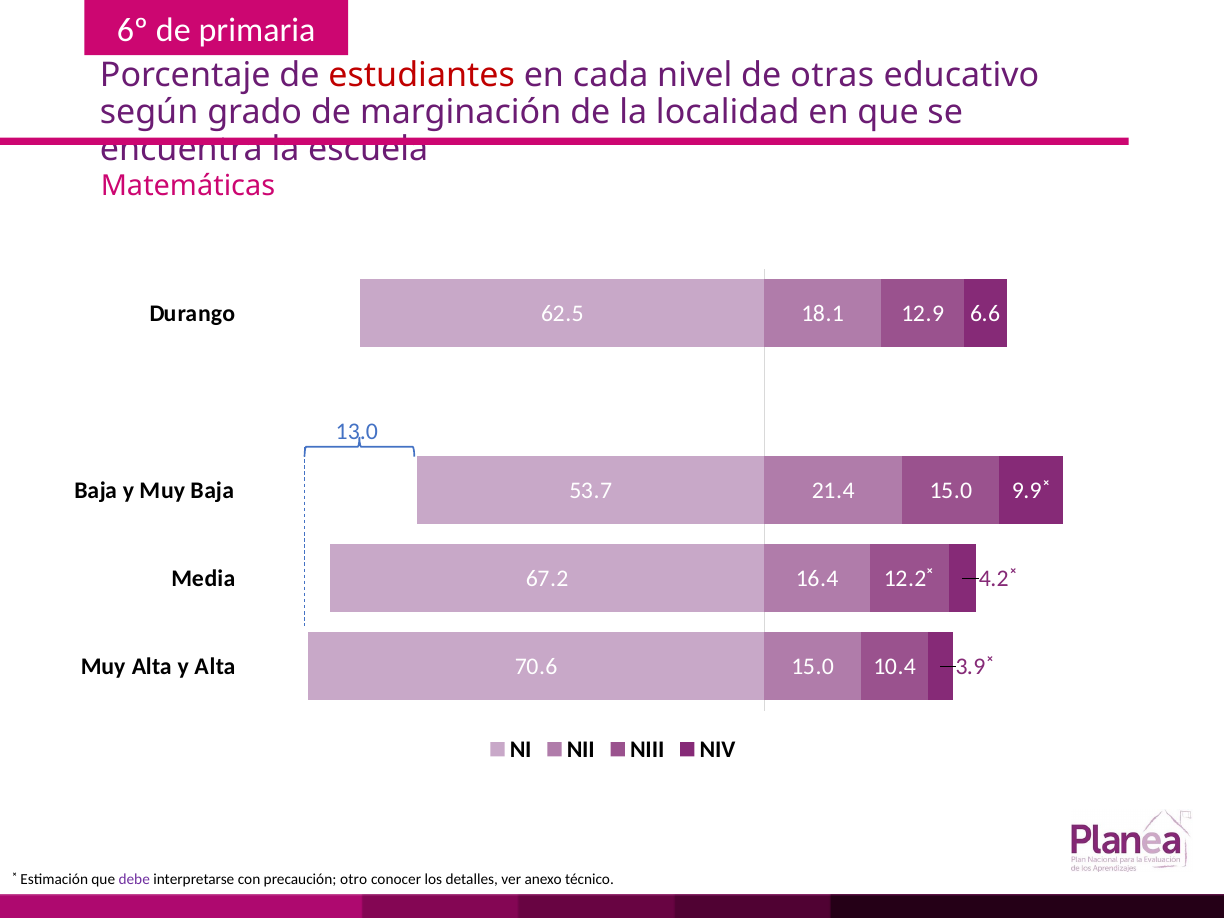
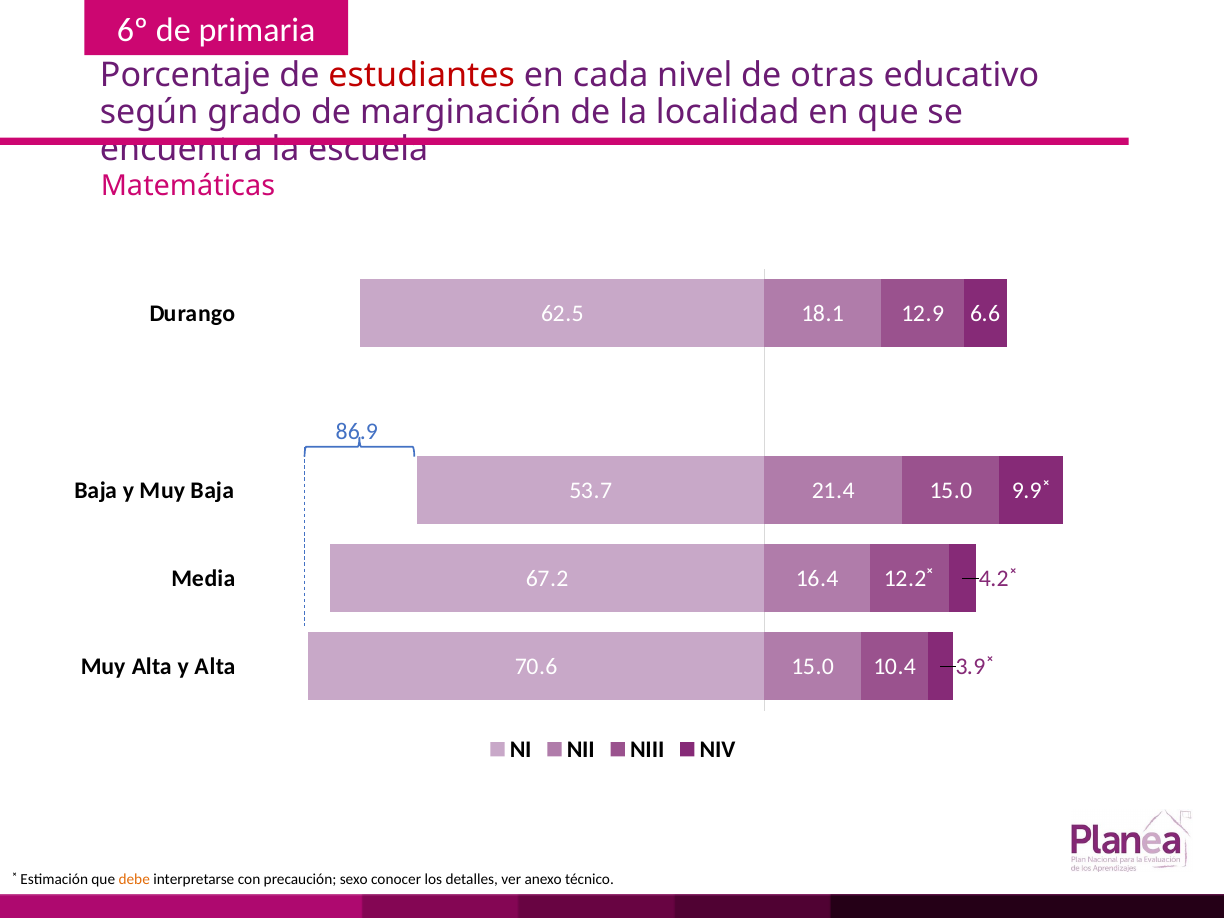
13.0: 13.0 -> 86.9
debe colour: purple -> orange
otro: otro -> sexo
